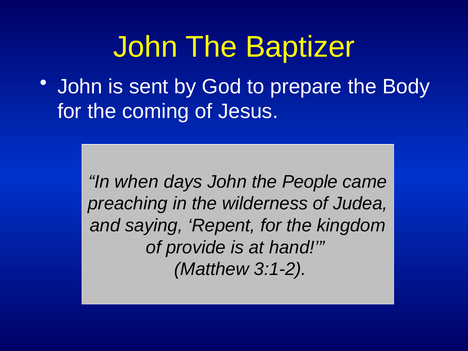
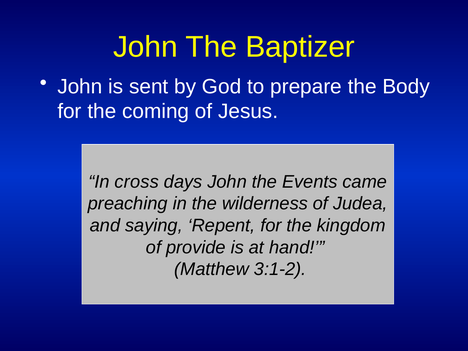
when: when -> cross
People: People -> Events
